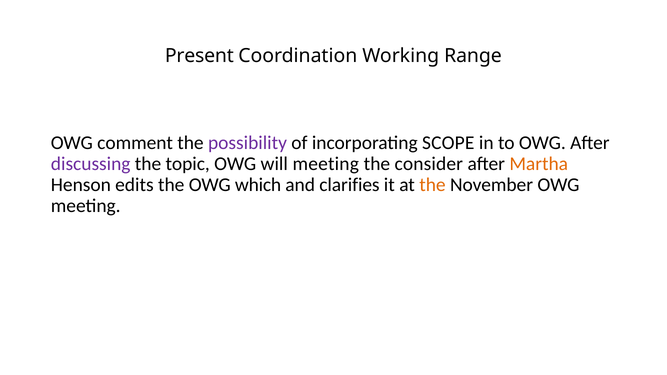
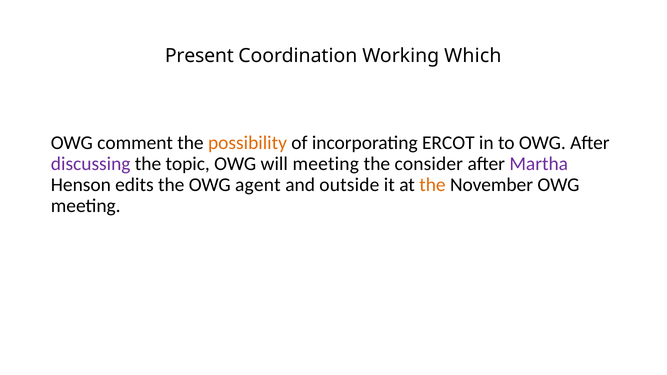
Range: Range -> Which
possibility colour: purple -> orange
SCOPE: SCOPE -> ERCOT
Martha colour: orange -> purple
which: which -> agent
clarifies: clarifies -> outside
